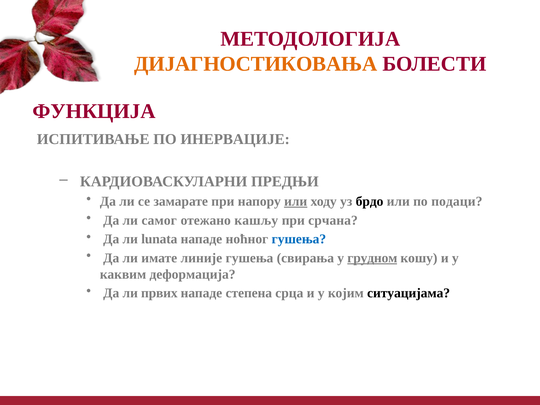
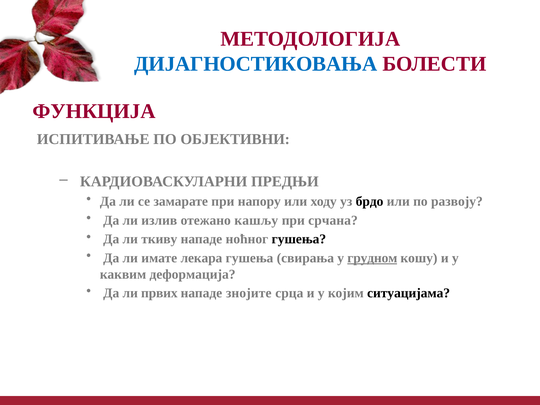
ДИЈАГНОСТИКОВАЊА colour: orange -> blue
ИНЕРВАЦИЈЕ: ИНЕРВАЦИЈЕ -> ОБЈЕКТИВНИ
или at (296, 201) underline: present -> none
подаци: подаци -> развоју
самог: самог -> излив
lunata: lunata -> ткиву
гушења at (299, 239) colour: blue -> black
линије: линије -> лекара
степена: степена -> знојите
